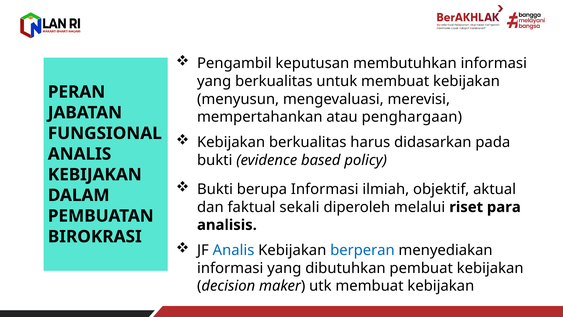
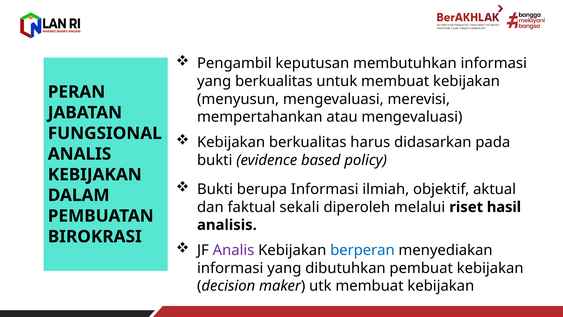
atau penghargaan: penghargaan -> mengevaluasi
para: para -> hasil
Analis at (233, 250) colour: blue -> purple
